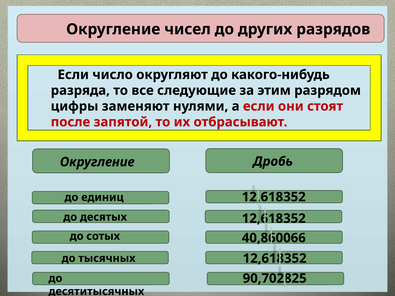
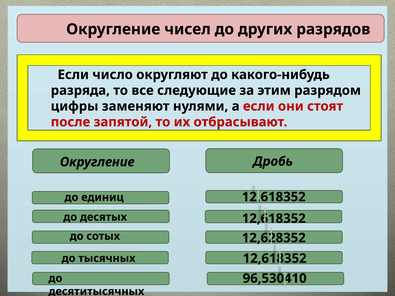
40,860066: 40,860066 -> 12,628352
90,702825: 90,702825 -> 96,530410
